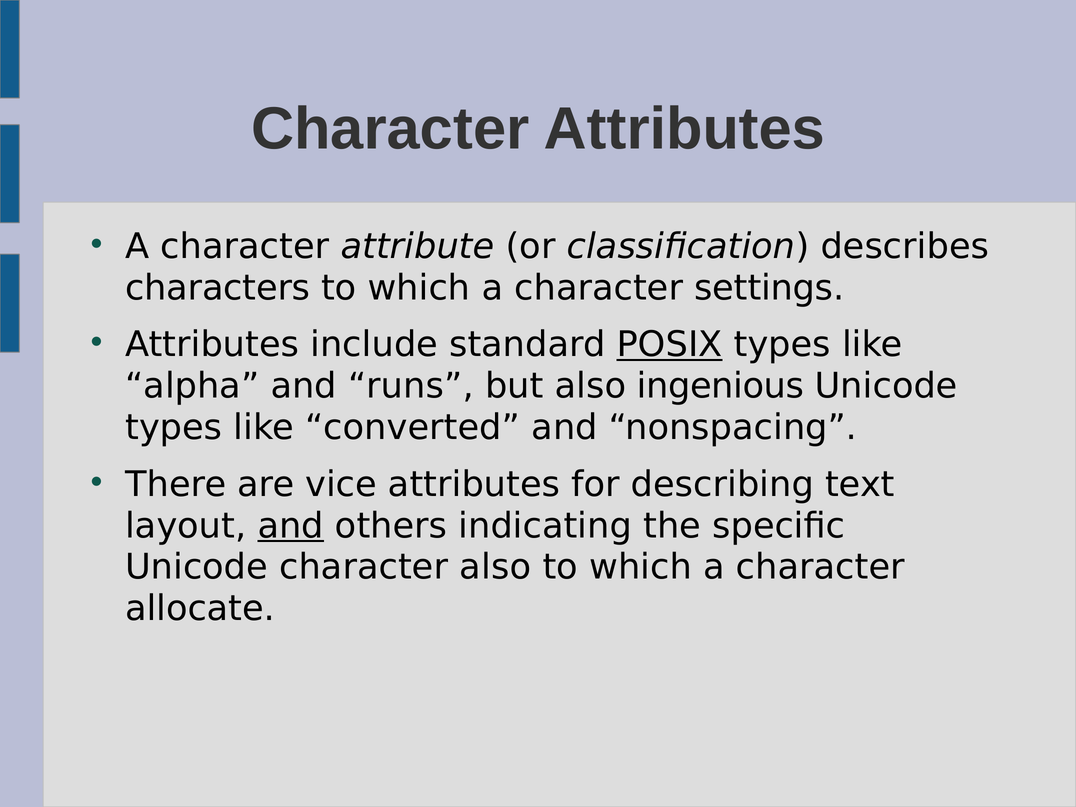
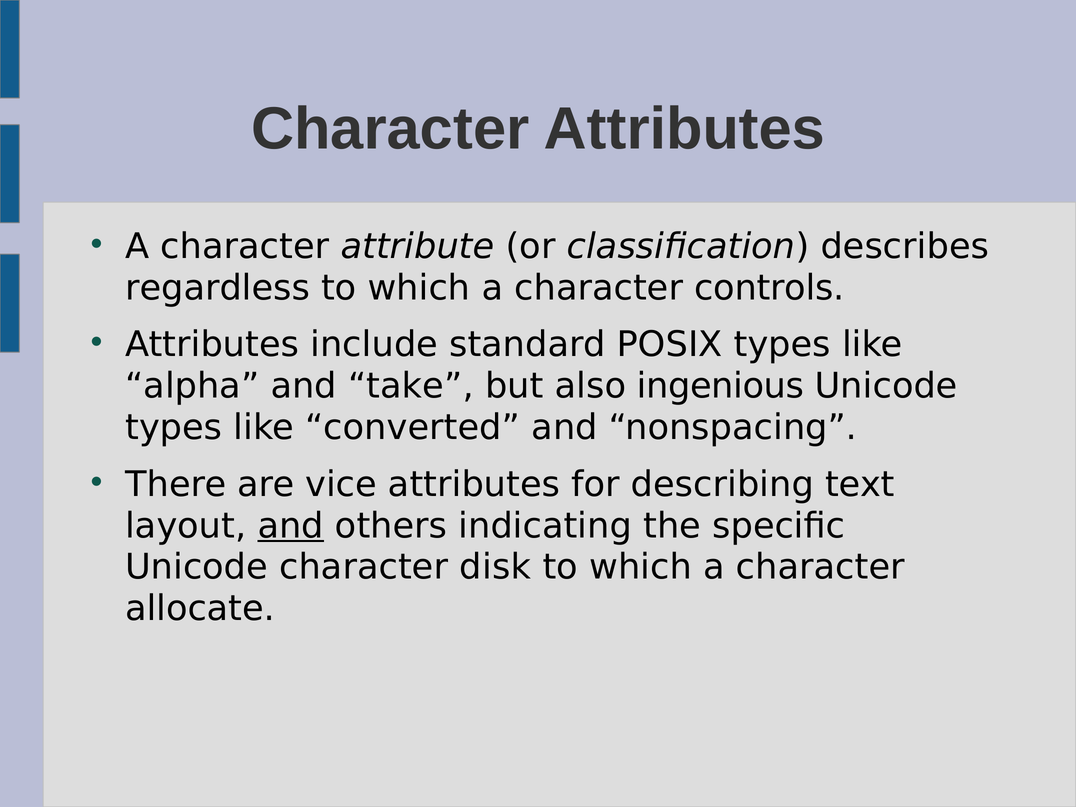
characters: characters -> regardless
settings: settings -> controls
POSIX underline: present -> none
runs: runs -> take
character also: also -> disk
